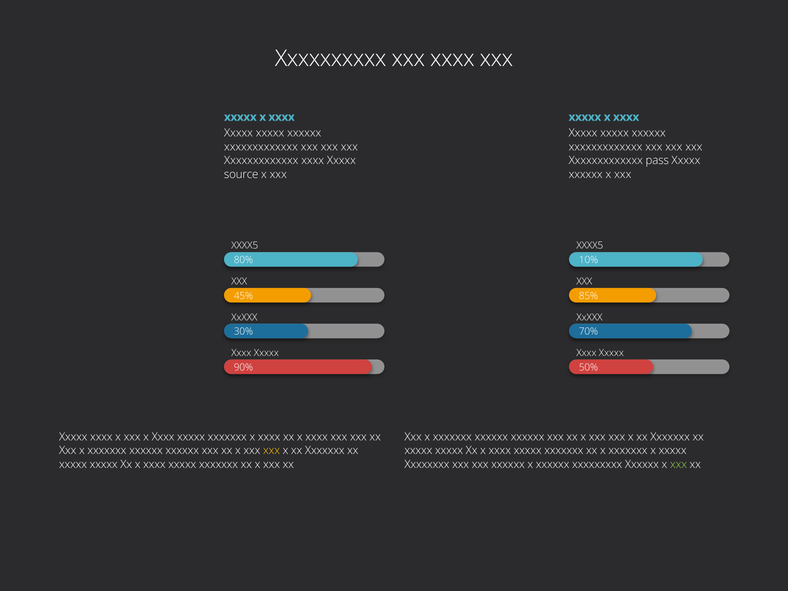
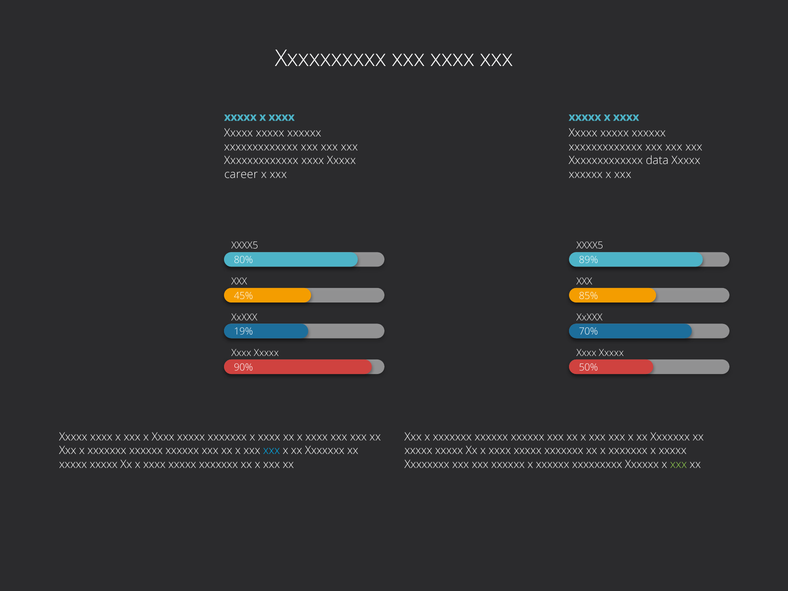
pass: pass -> data
source: source -> career
10%: 10% -> 89%
30%: 30% -> 19%
xxx at (272, 451) colour: yellow -> light blue
